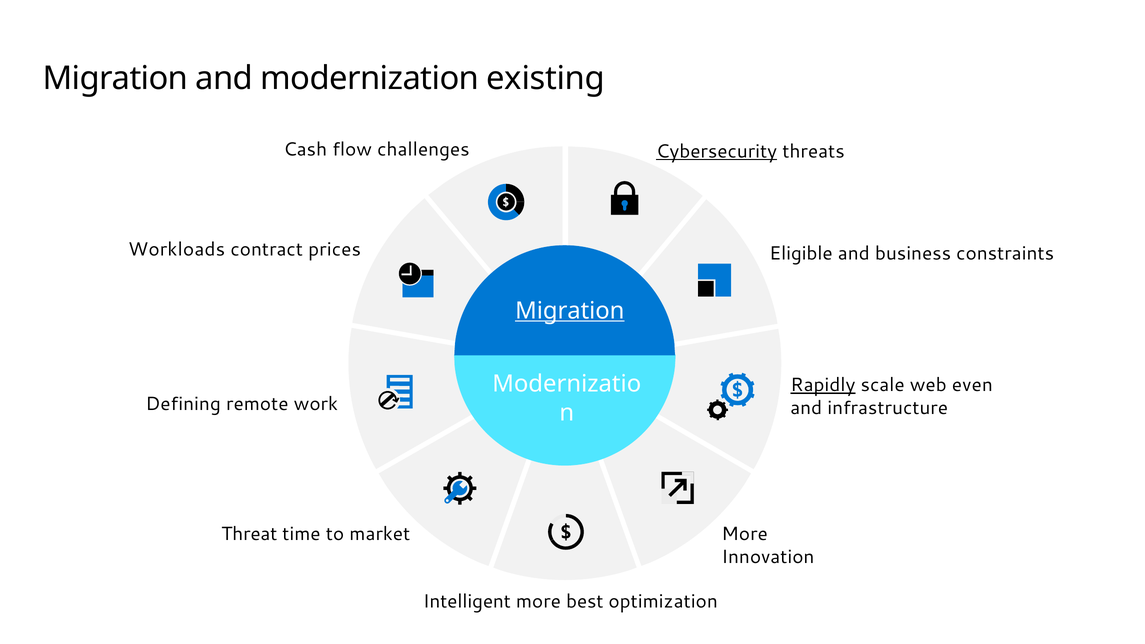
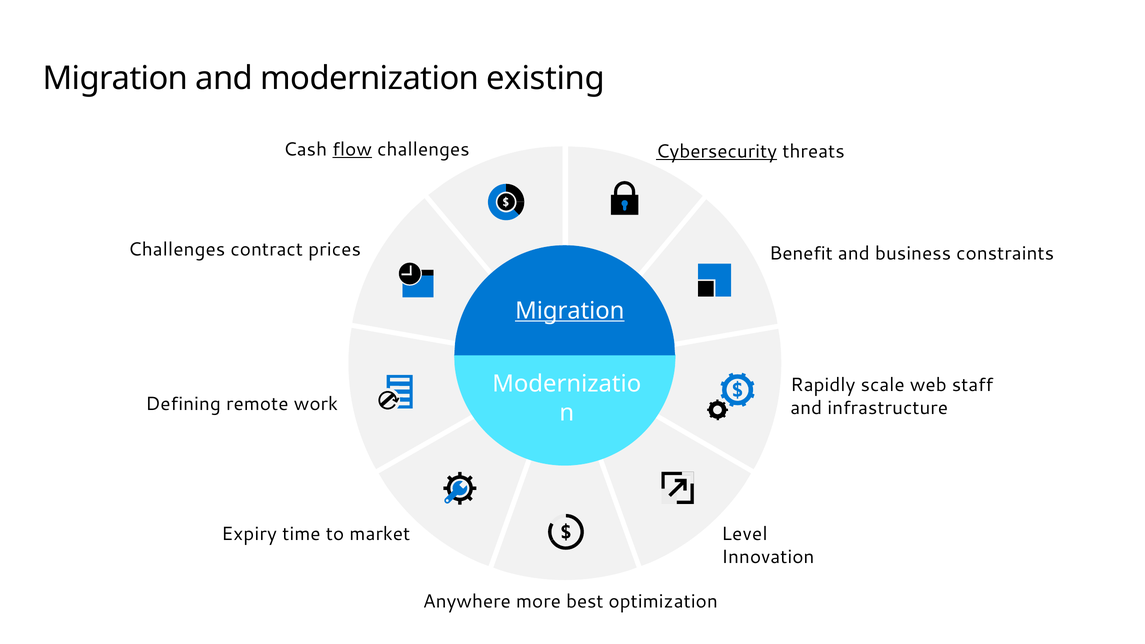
flow underline: none -> present
Workloads at (177, 249): Workloads -> Challenges
Eligible: Eligible -> Benefit
Rapidly underline: present -> none
even: even -> staff
More at (745, 534): More -> Level
Threat: Threat -> Expiry
Intelligent: Intelligent -> Anywhere
